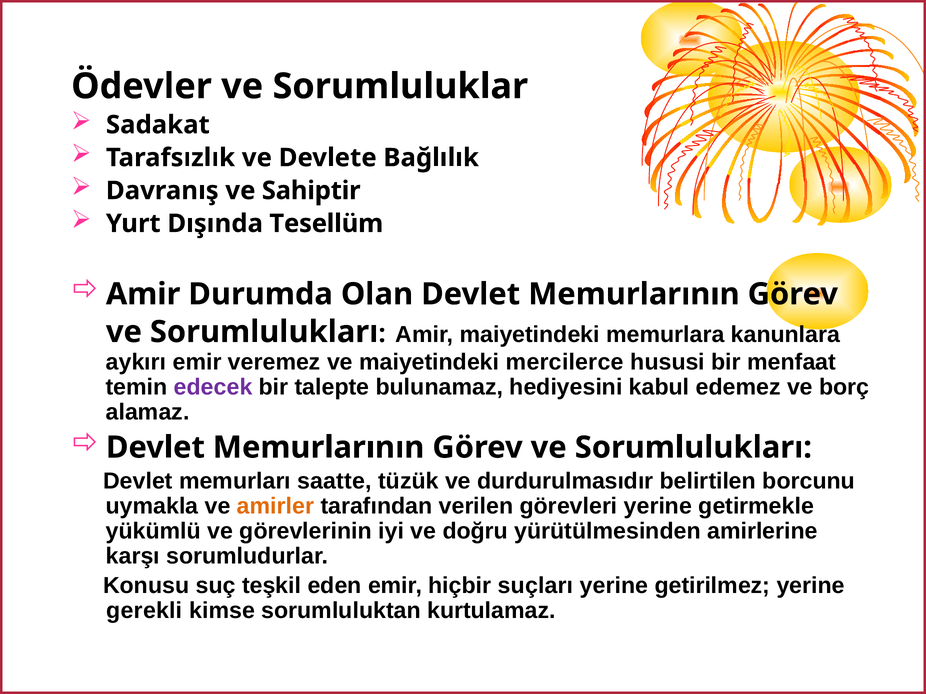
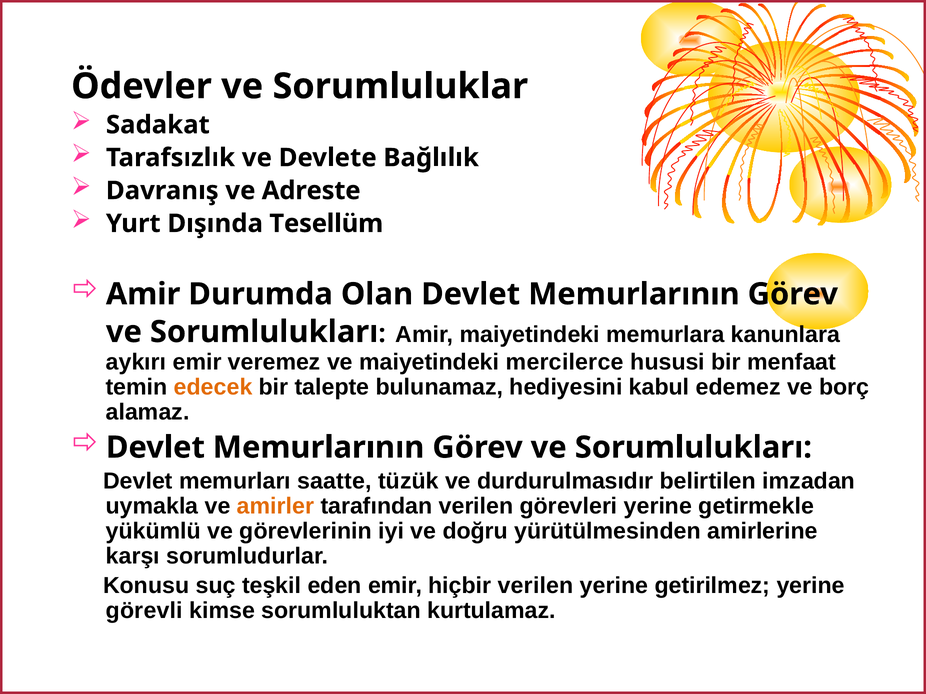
Sahiptir: Sahiptir -> Adreste
edecek colour: purple -> orange
borcunu: borcunu -> imzadan
hiçbir suçları: suçları -> verilen
gerekli: gerekli -> görevli
